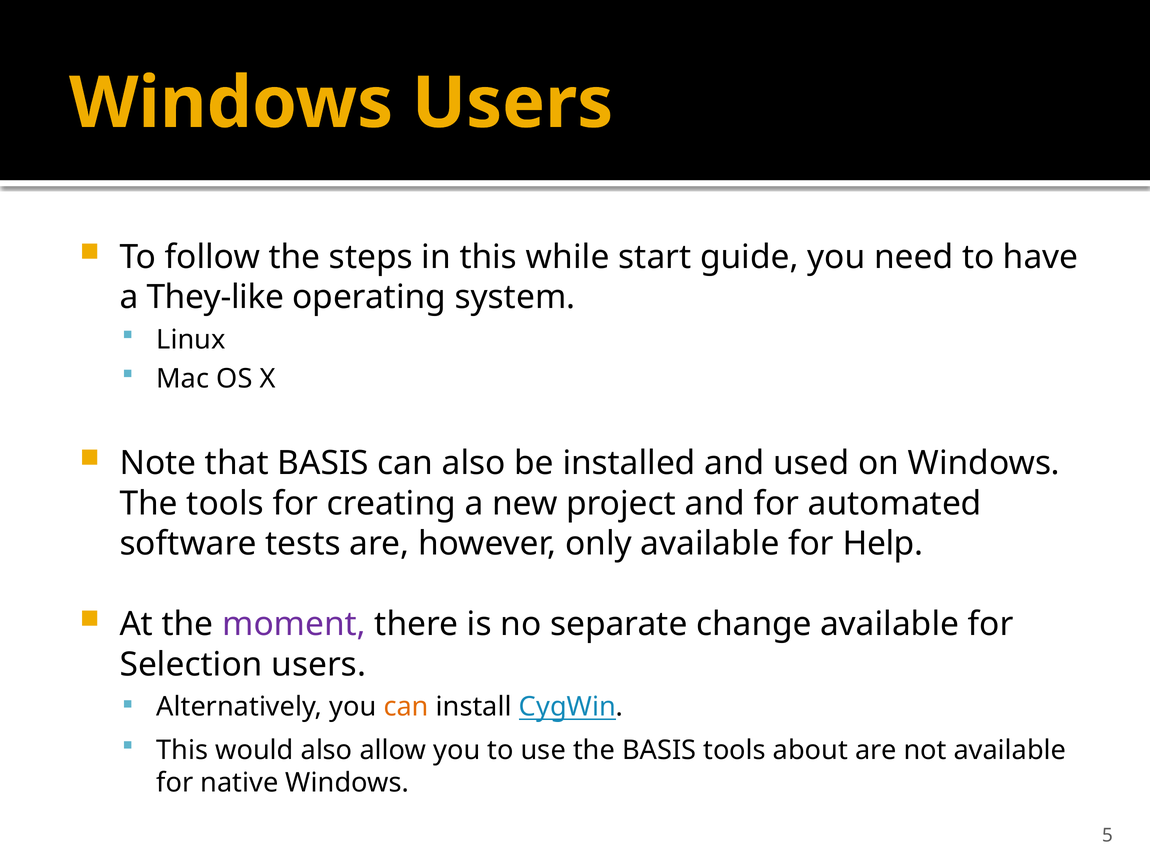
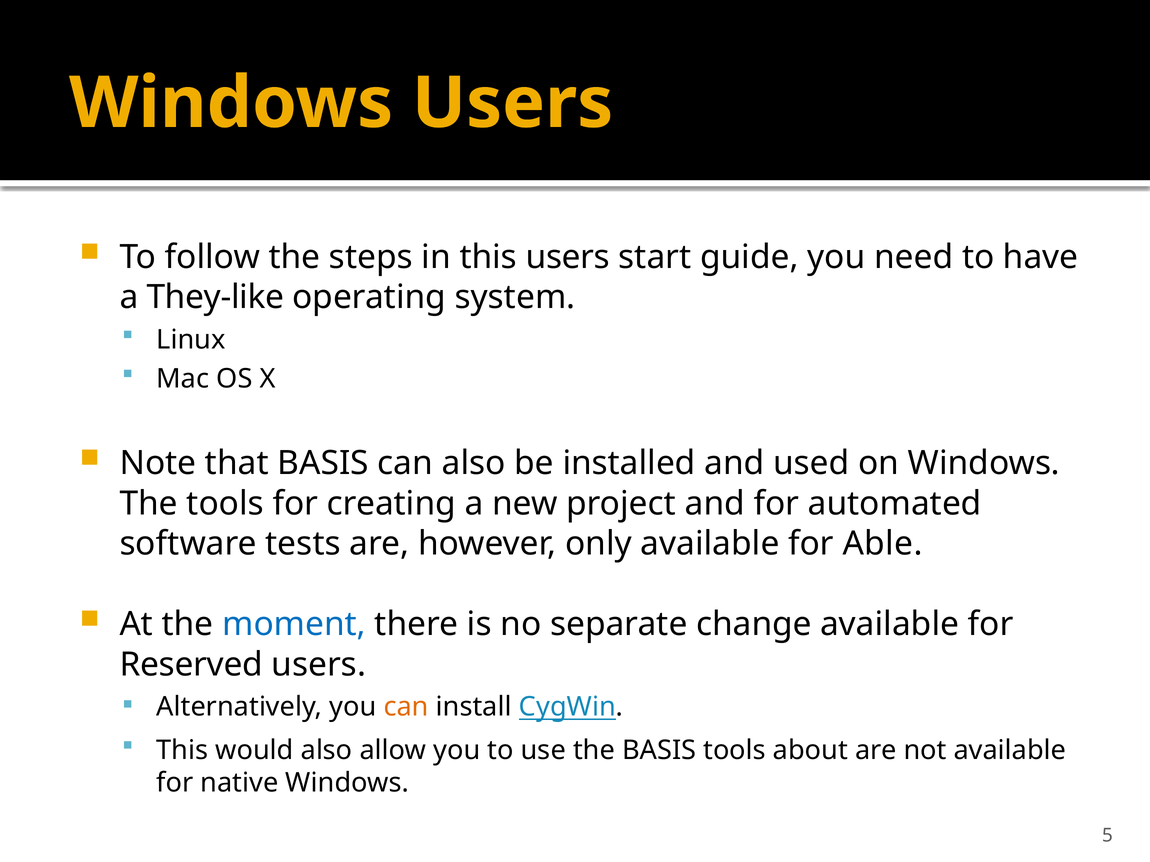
this while: while -> users
Help: Help -> Able
moment colour: purple -> blue
Selection: Selection -> Reserved
